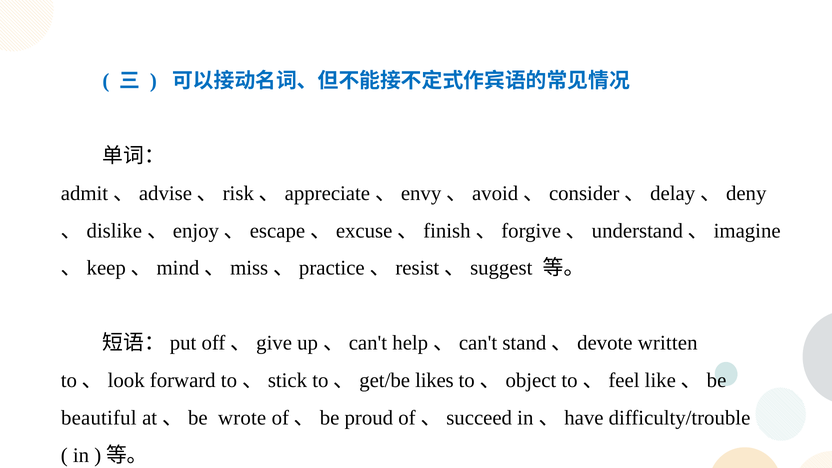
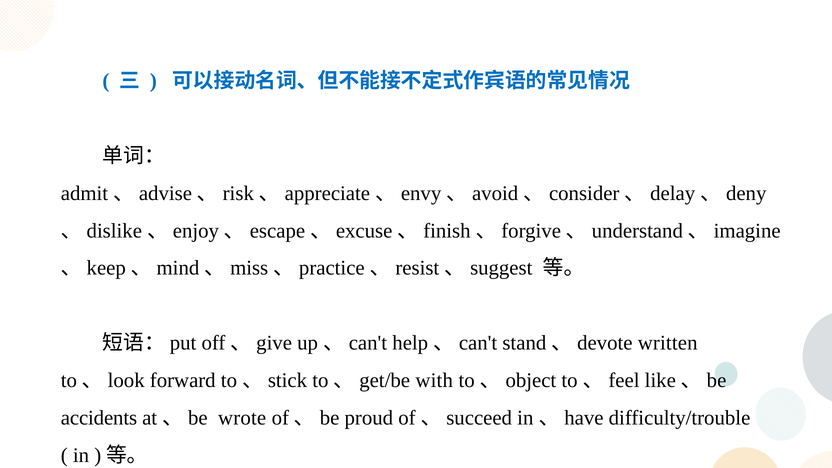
likes: likes -> with
beautiful: beautiful -> accidents
